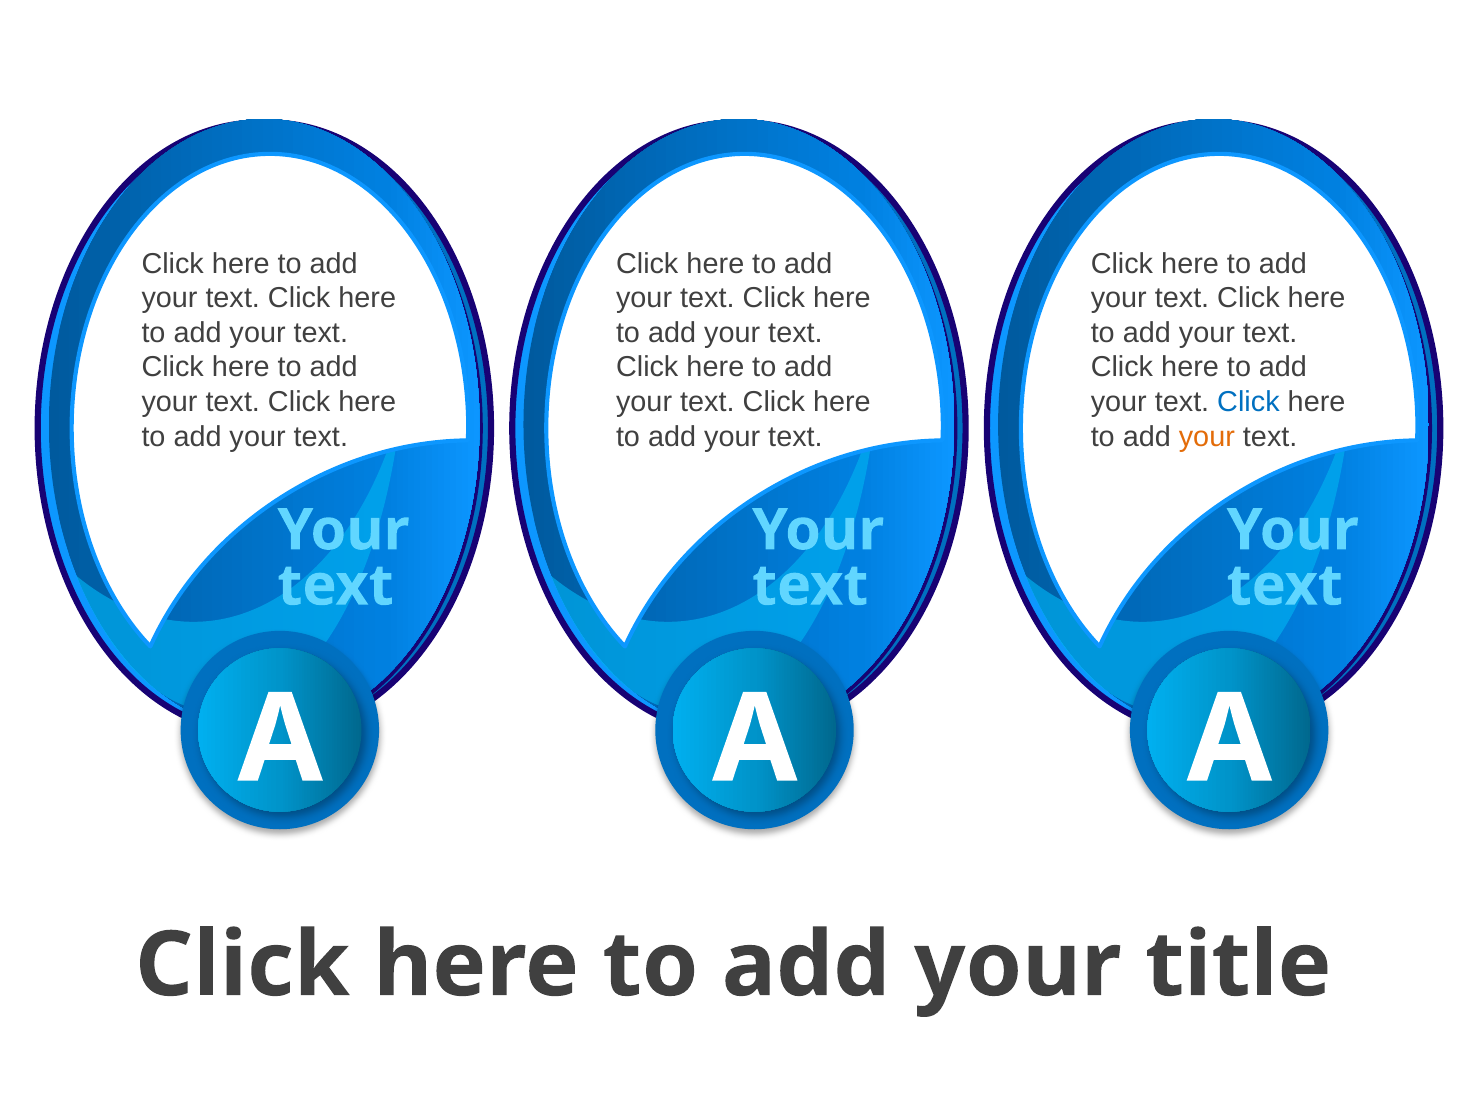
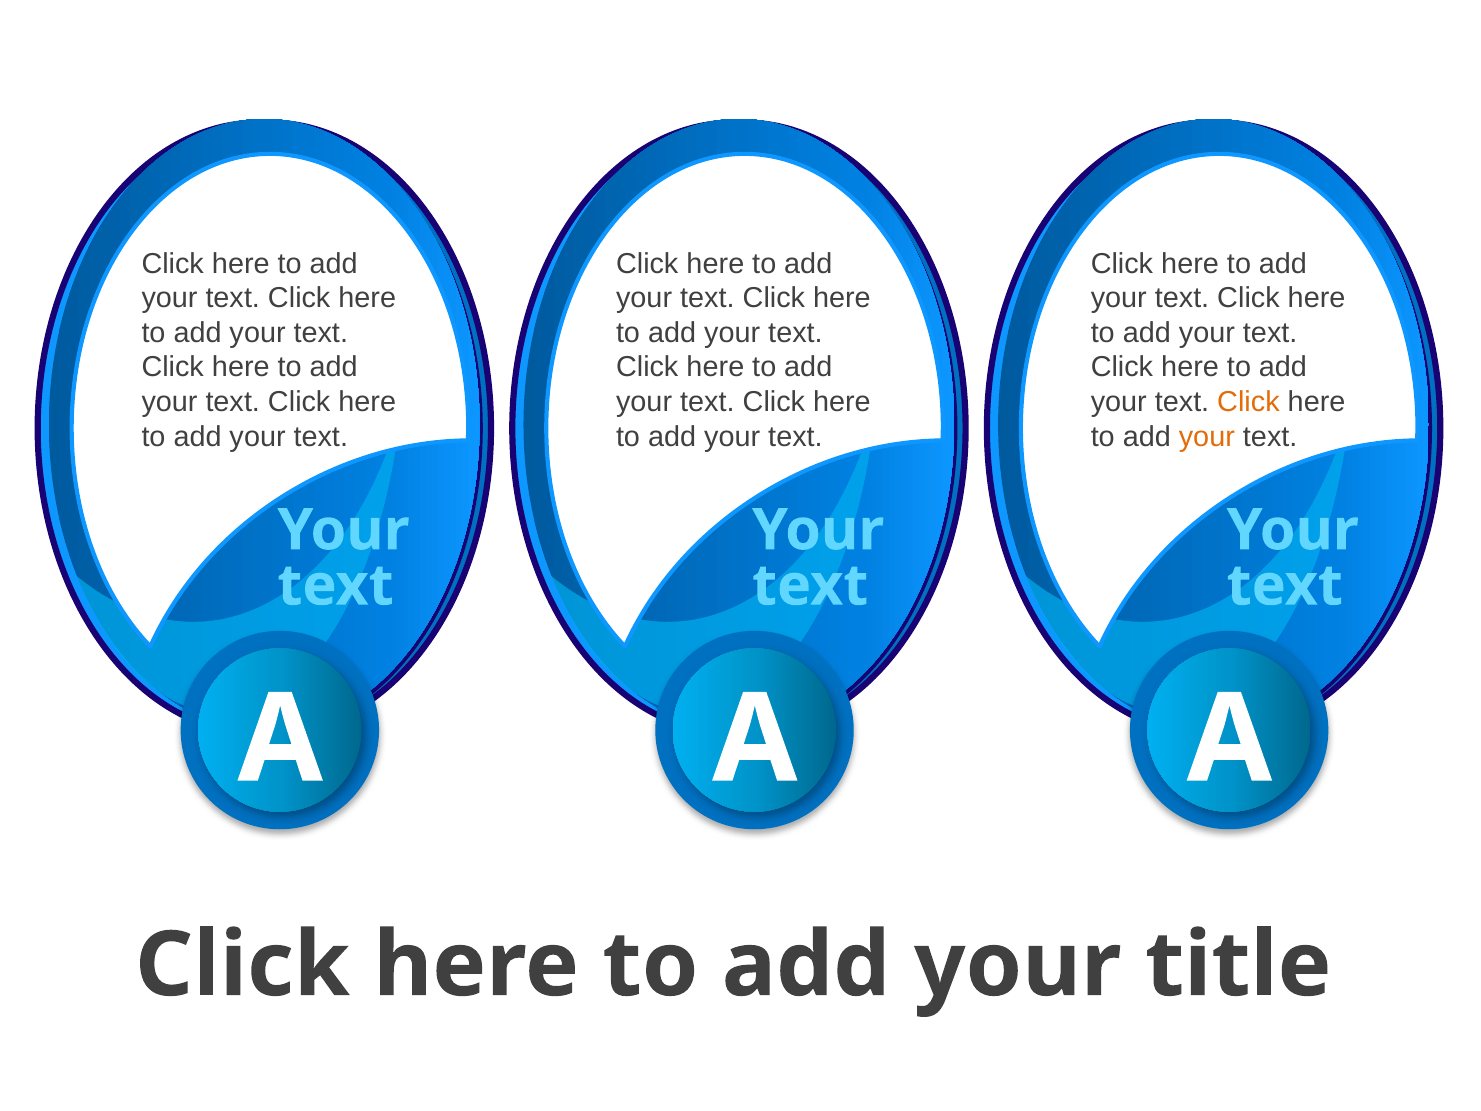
Click at (1248, 402) colour: blue -> orange
